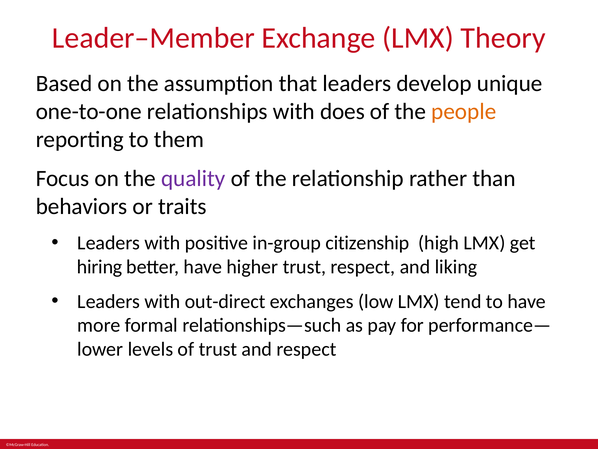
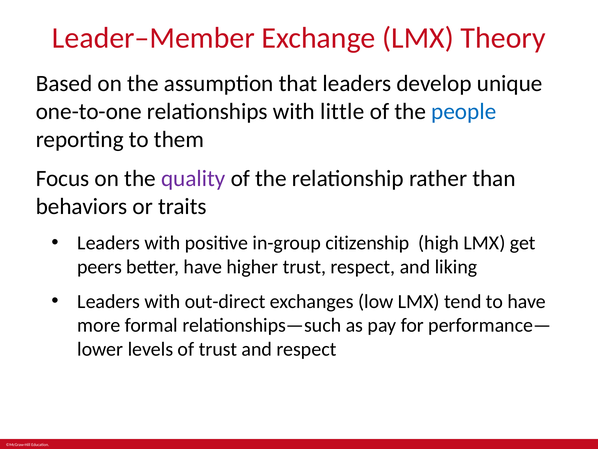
does: does -> little
people colour: orange -> blue
hiring: hiring -> peers
